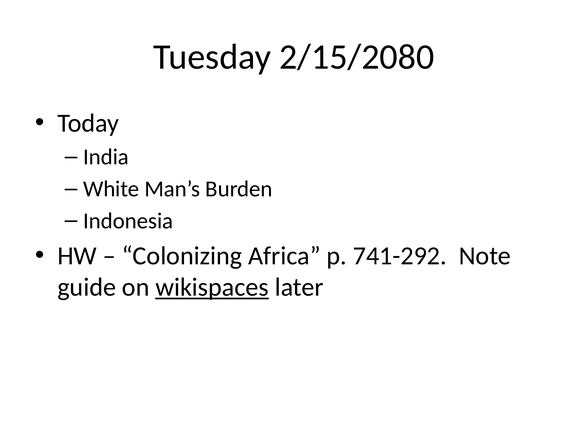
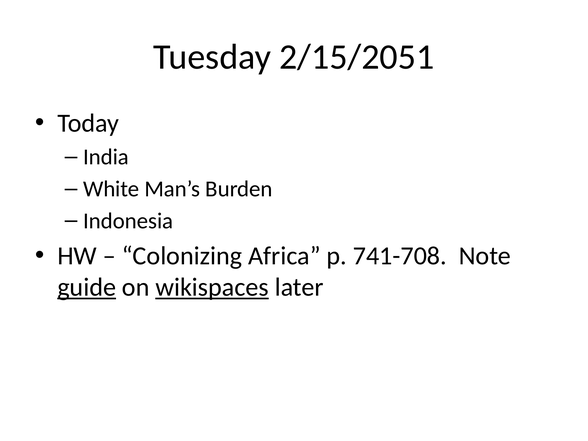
2/15/2080: 2/15/2080 -> 2/15/2051
741-292: 741-292 -> 741-708
guide underline: none -> present
